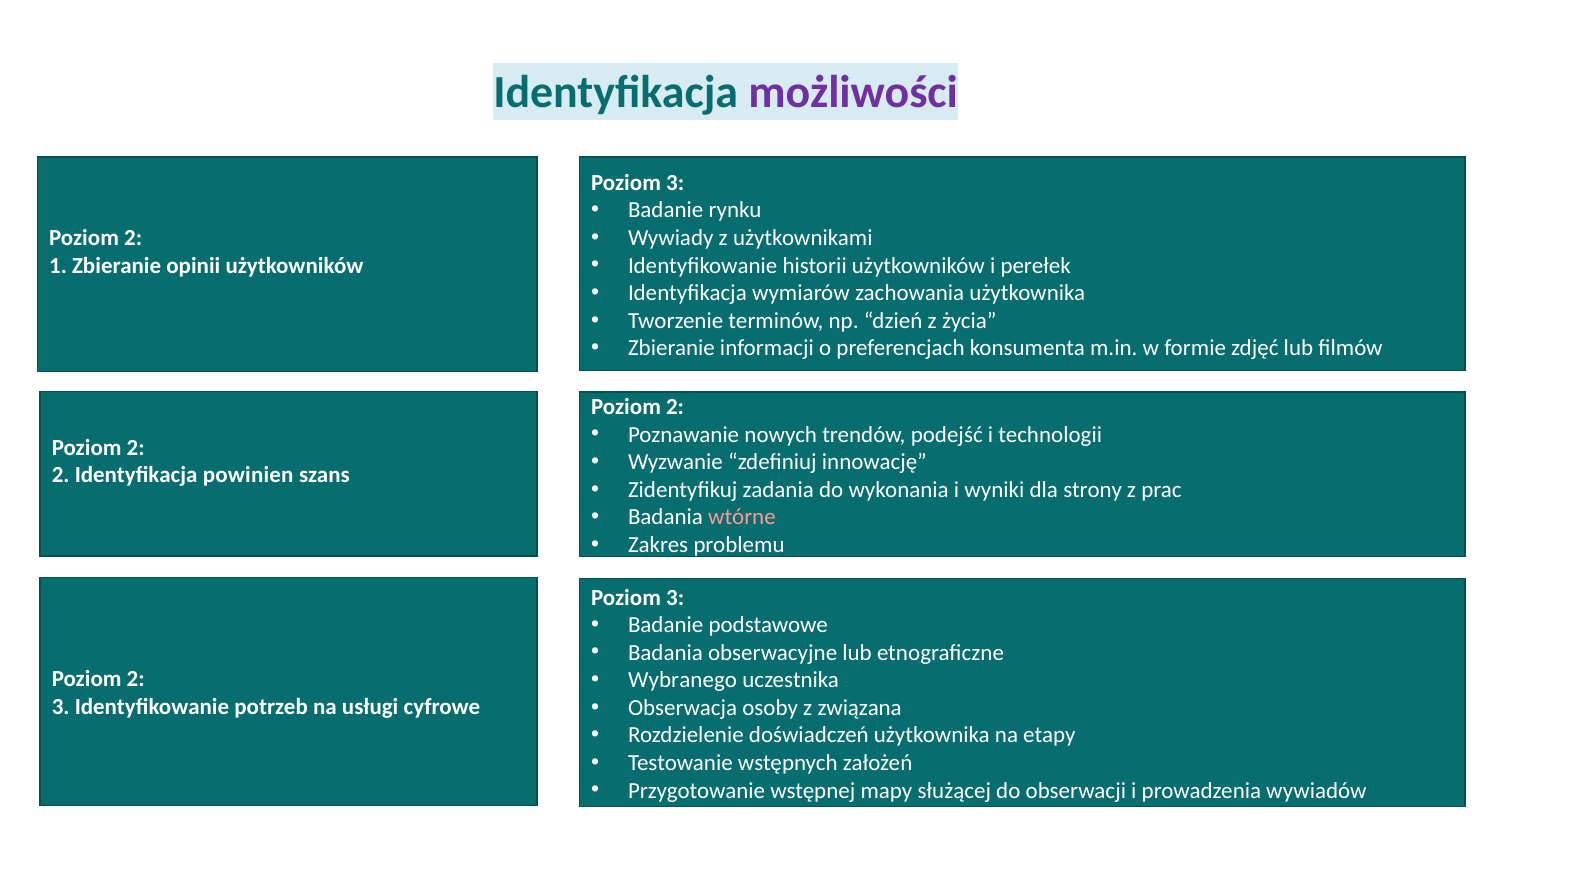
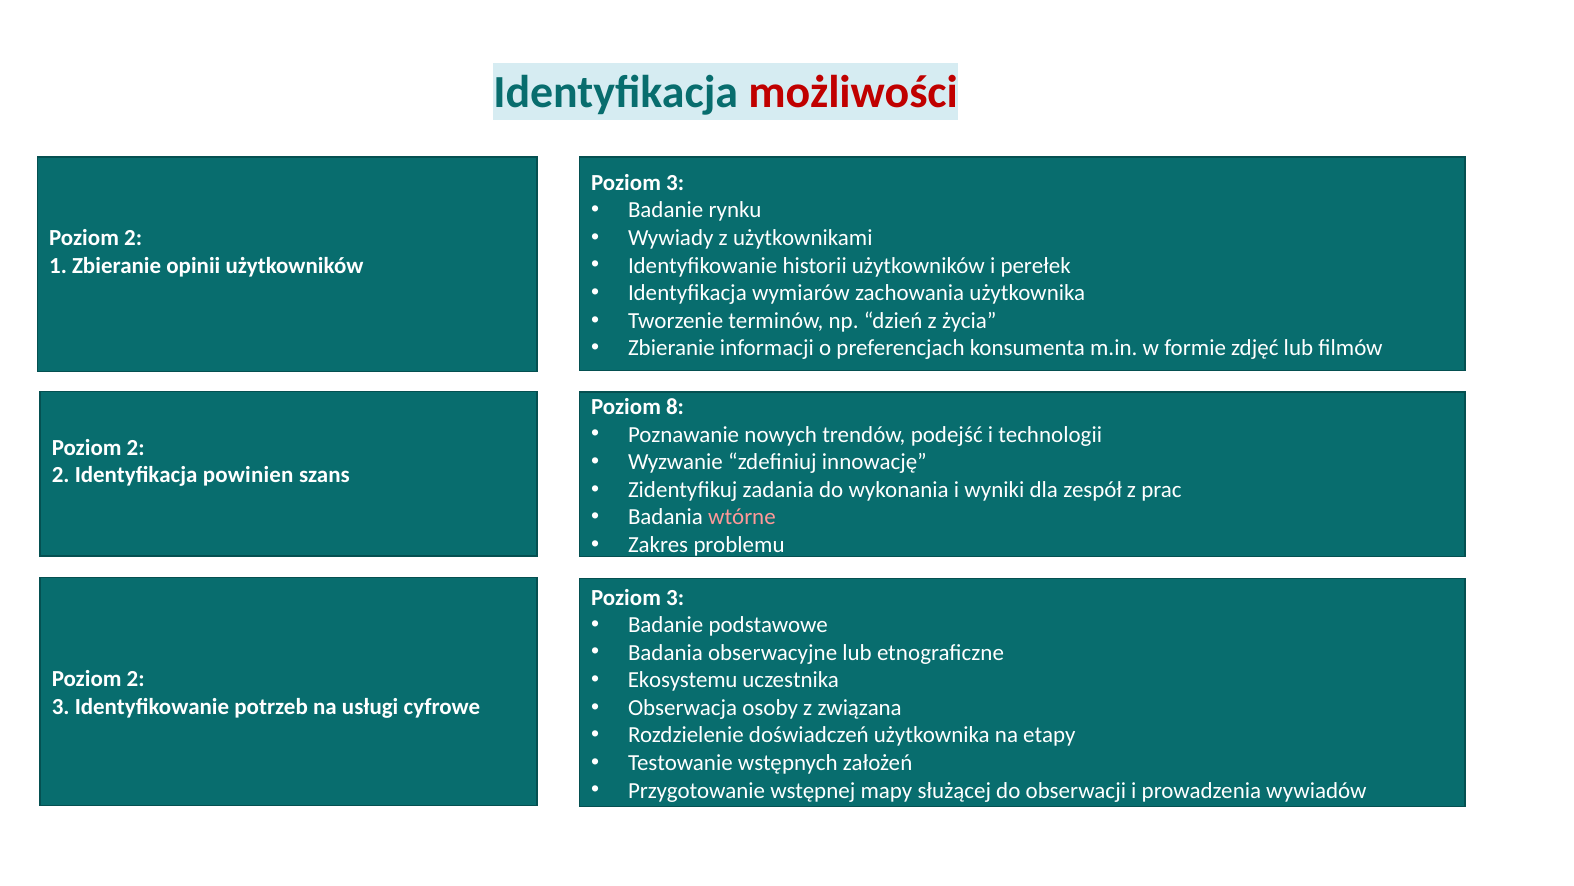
możliwości colour: purple -> red
2 at (675, 407): 2 -> 8
strony: strony -> zespół
Wybranego: Wybranego -> Ekosystemu
